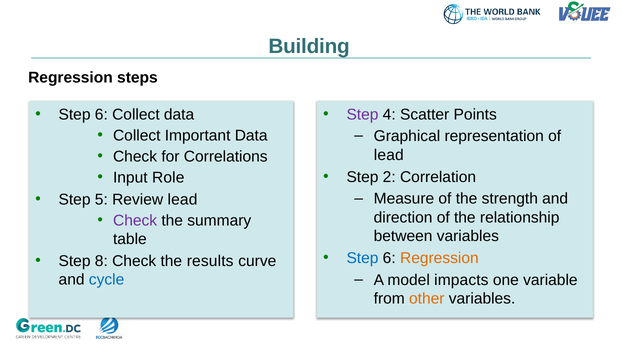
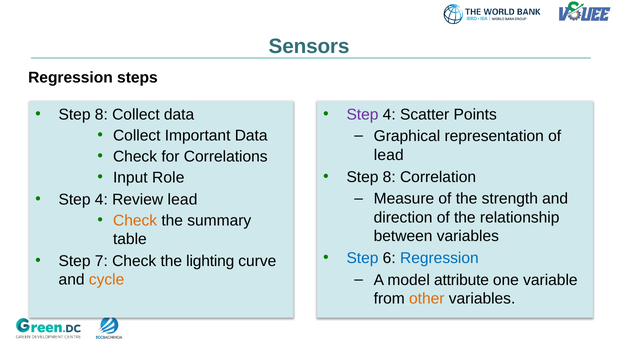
Building: Building -> Sensors
6 at (101, 114): 6 -> 8
2 at (389, 177): 2 -> 8
5 at (101, 199): 5 -> 4
Check at (135, 220) colour: purple -> orange
Regression at (439, 258) colour: orange -> blue
8: 8 -> 7
results: results -> lighting
impacts: impacts -> attribute
cycle colour: blue -> orange
